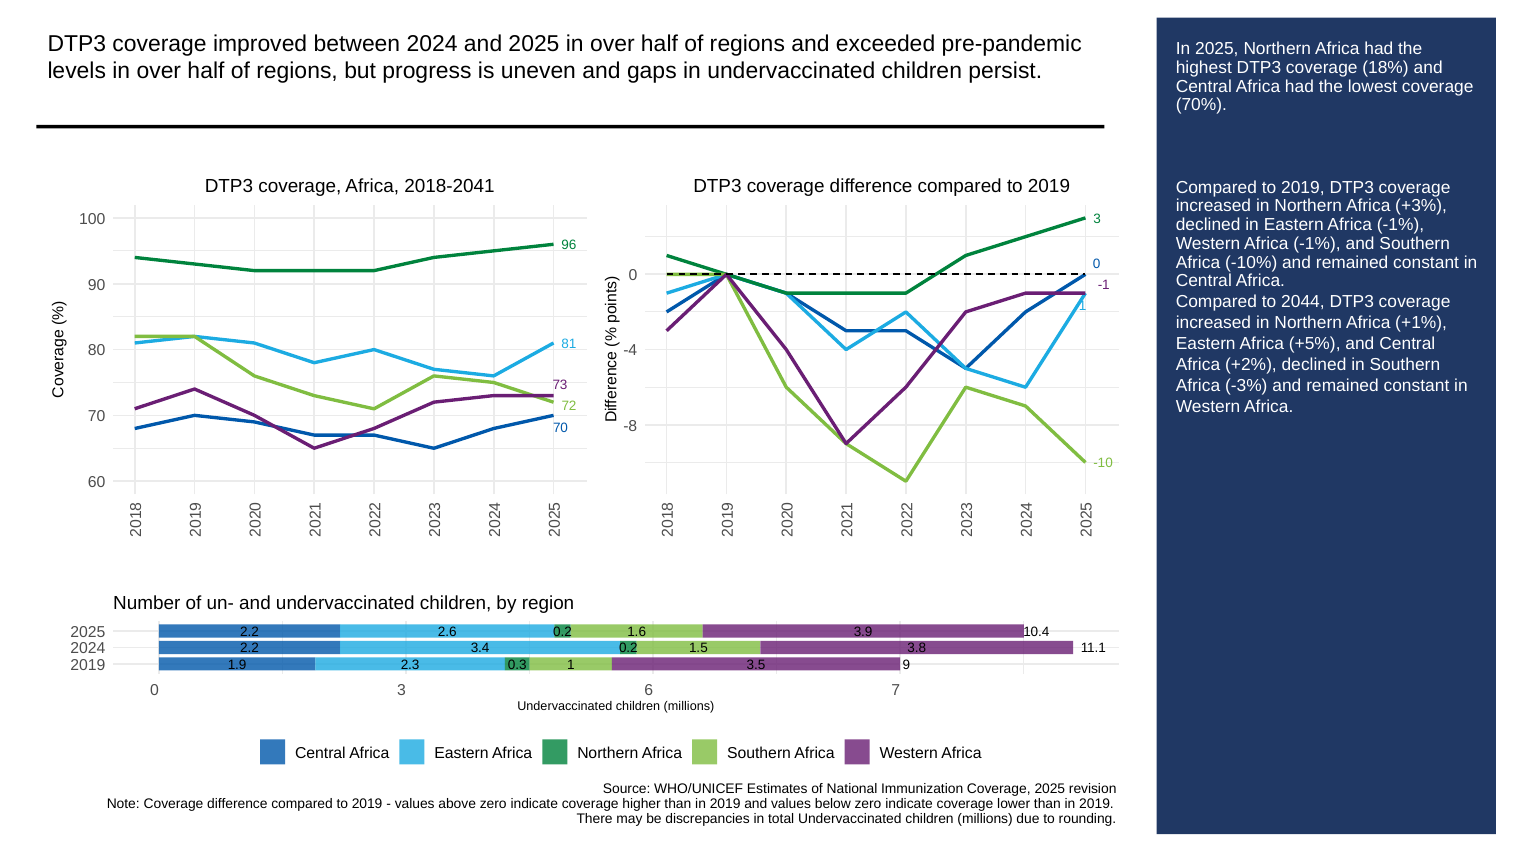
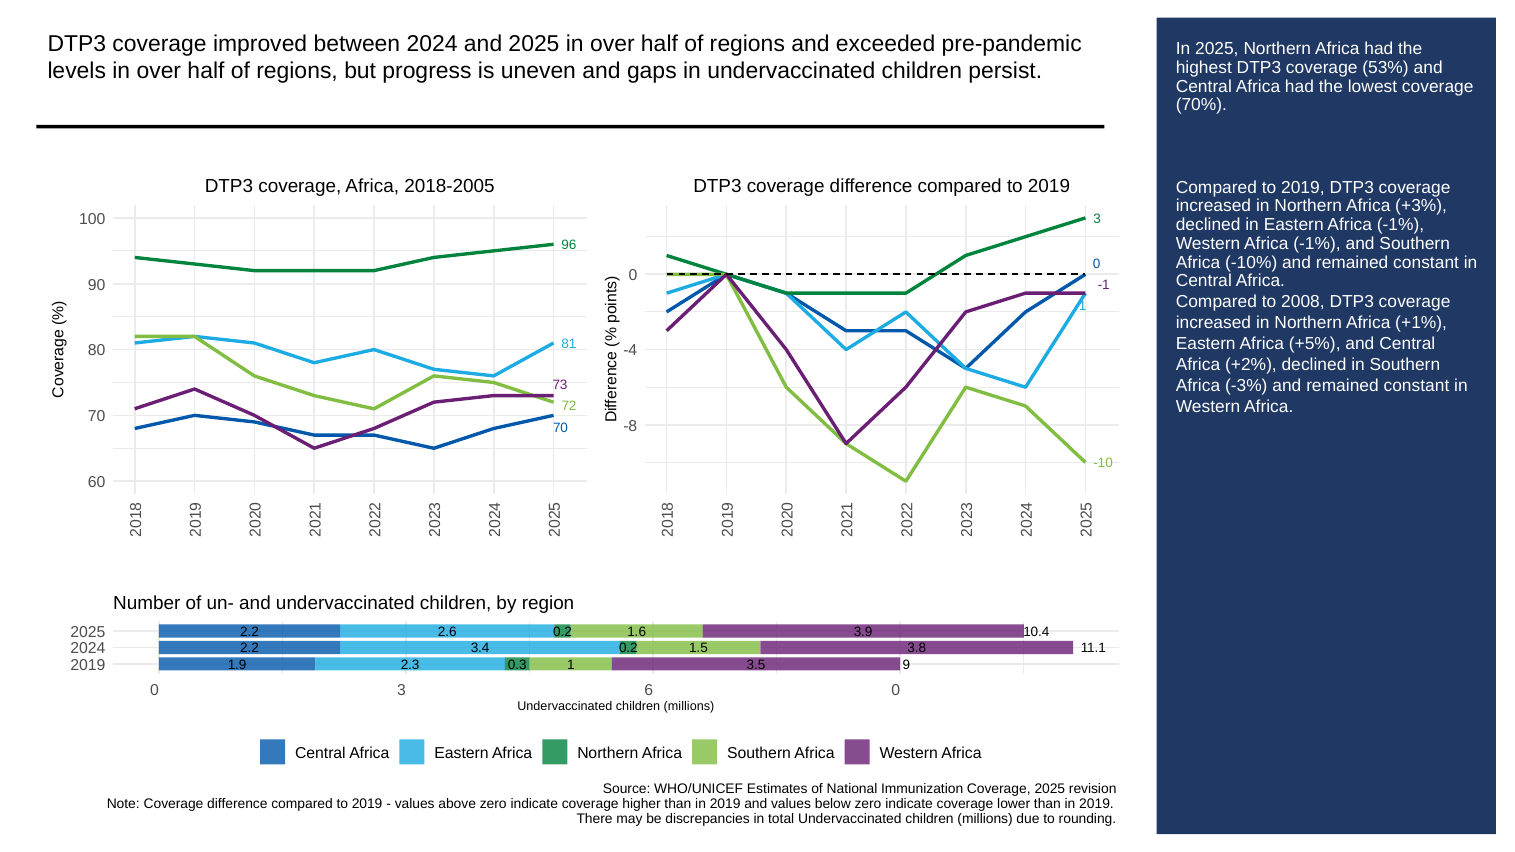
18%: 18% -> 53%
2018-2041: 2018-2041 -> 2018-2005
2044: 2044 -> 2008
6 7: 7 -> 0
